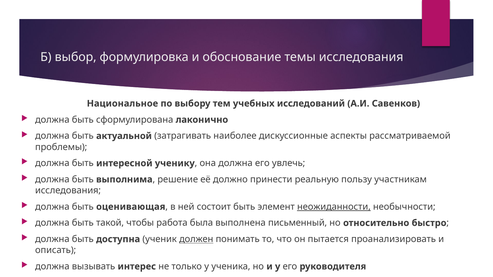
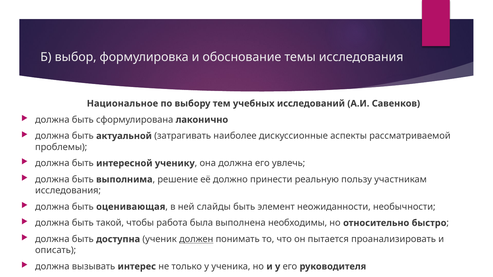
состоит: состоит -> слайды
неожиданности underline: present -> none
письменный: письменный -> необходимы
